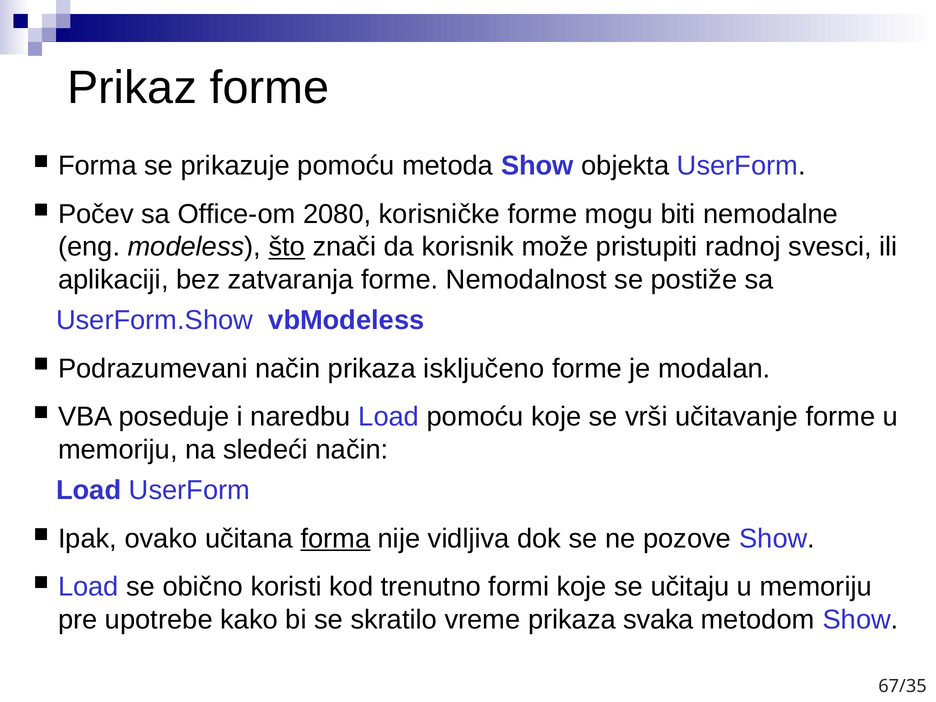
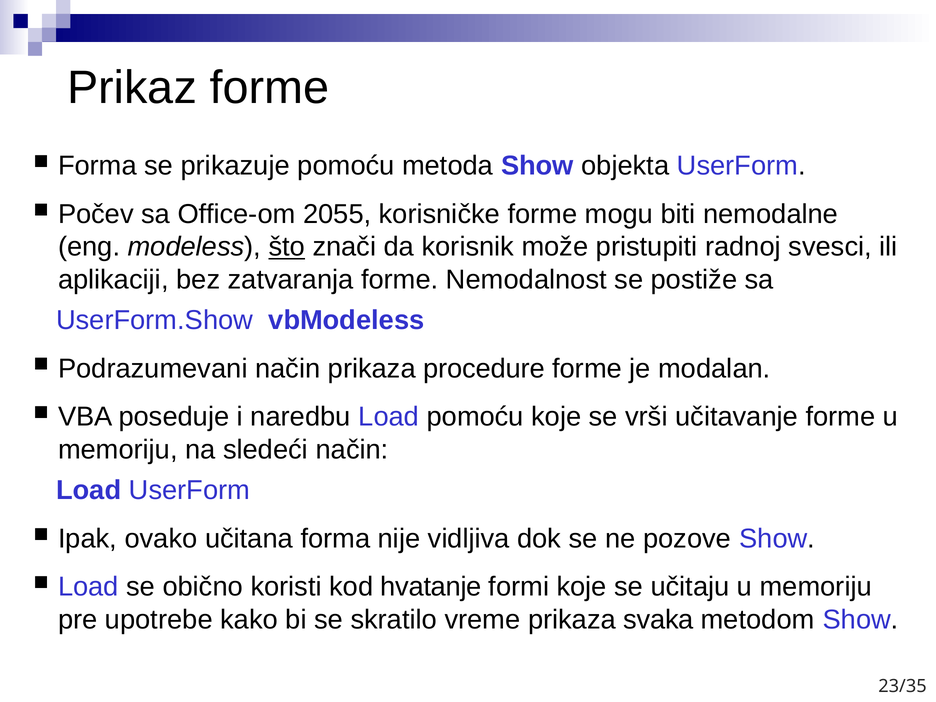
2080: 2080 -> 2055
isključeno: isključeno -> procedure
forma at (335, 539) underline: present -> none
trenutno: trenutno -> hvatanje
67/35: 67/35 -> 23/35
